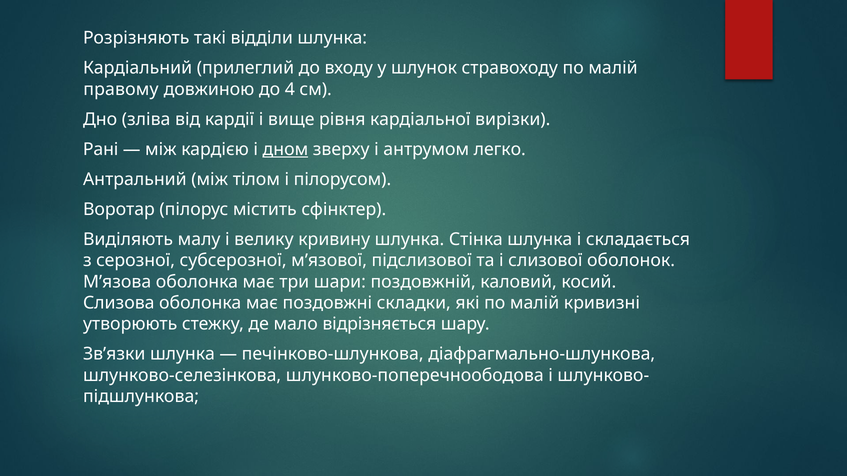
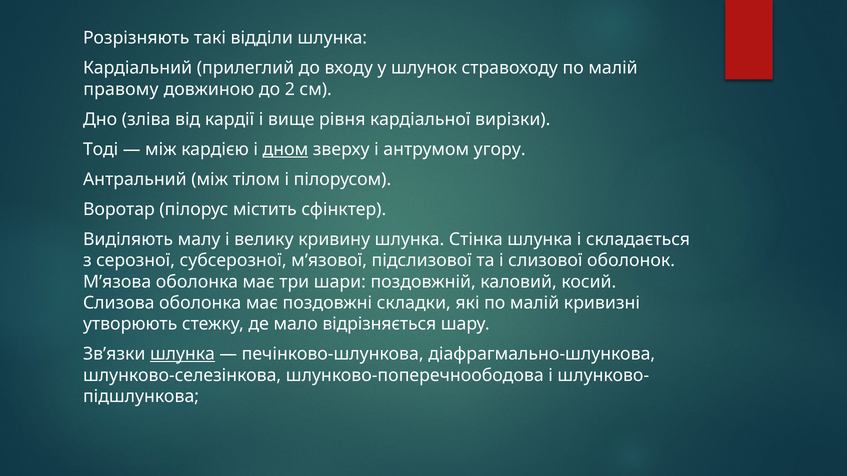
4: 4 -> 2
Рані: Рані -> Тоді
легко: легко -> угору
шлунка at (182, 354) underline: none -> present
